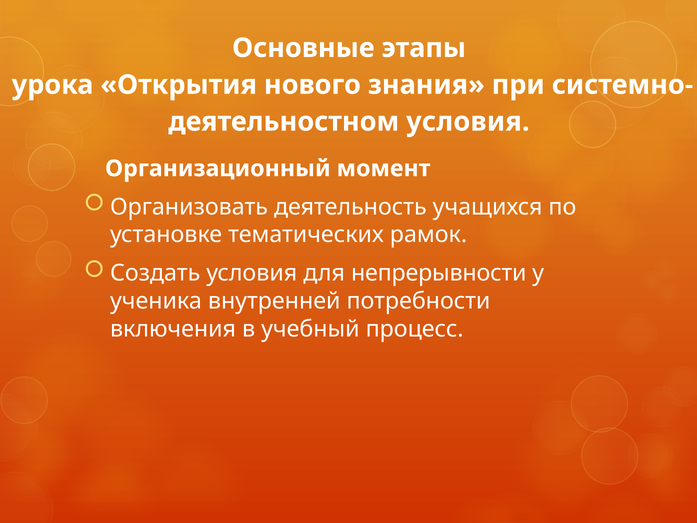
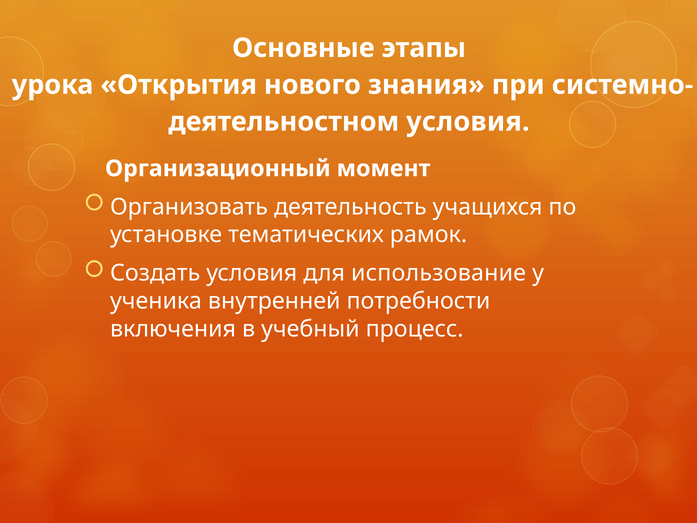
непрерывности: непрерывности -> использование
